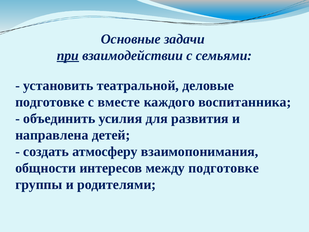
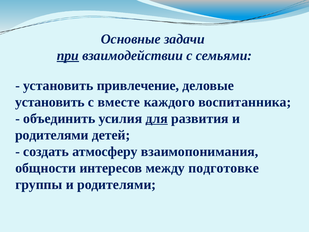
театральной: театральной -> привлечение
подготовке at (50, 102): подготовке -> установить
для underline: none -> present
направлена at (52, 135): направлена -> родителями
